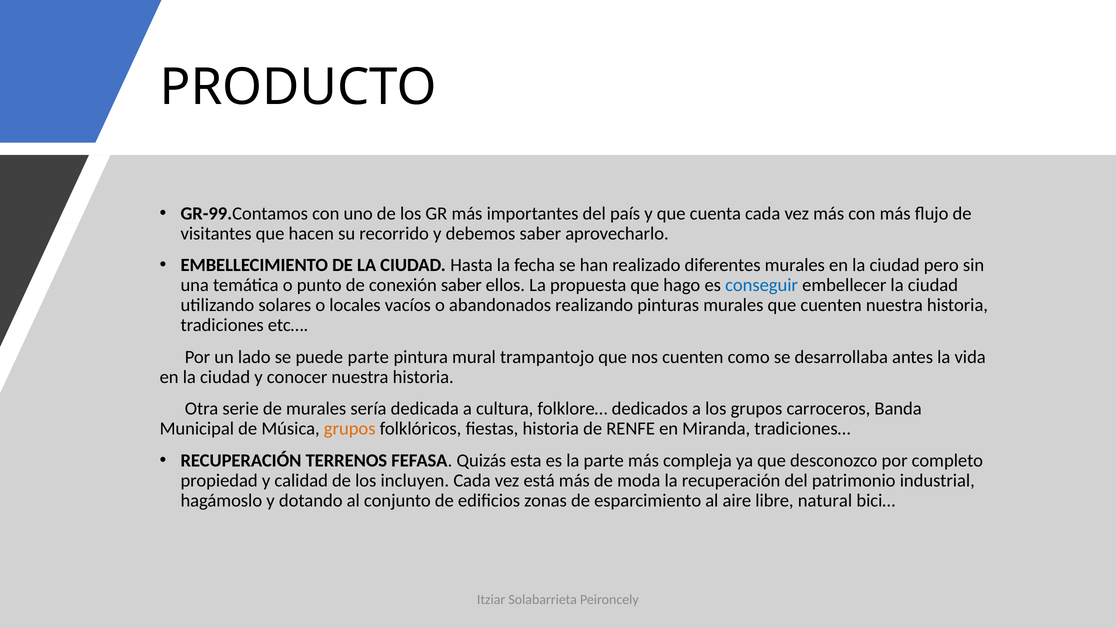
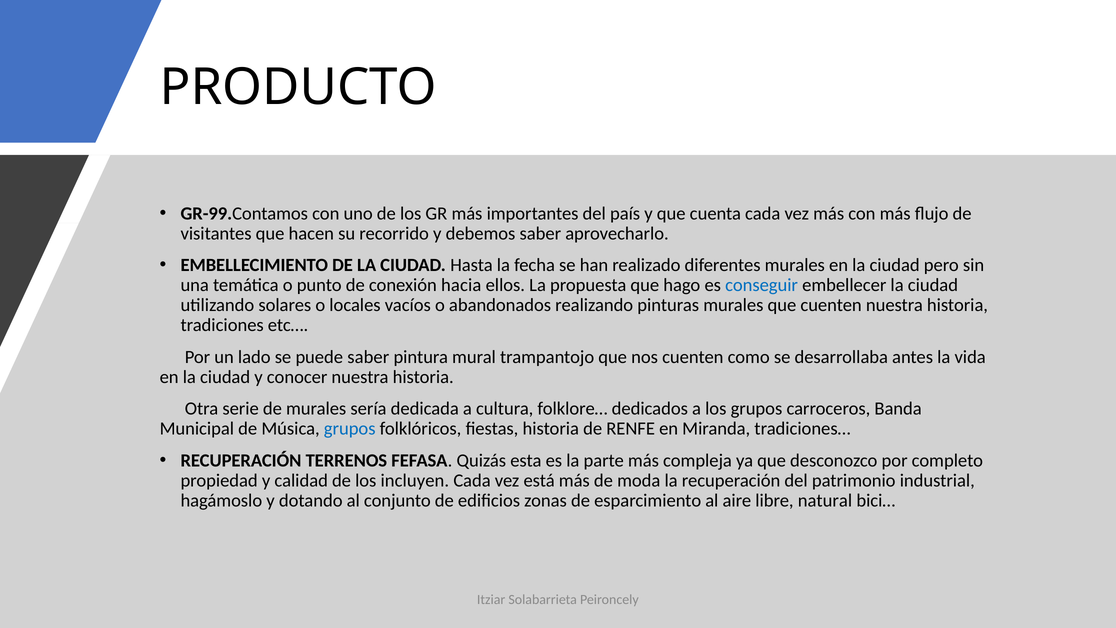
conexión saber: saber -> hacia
puede parte: parte -> saber
grupos at (350, 429) colour: orange -> blue
